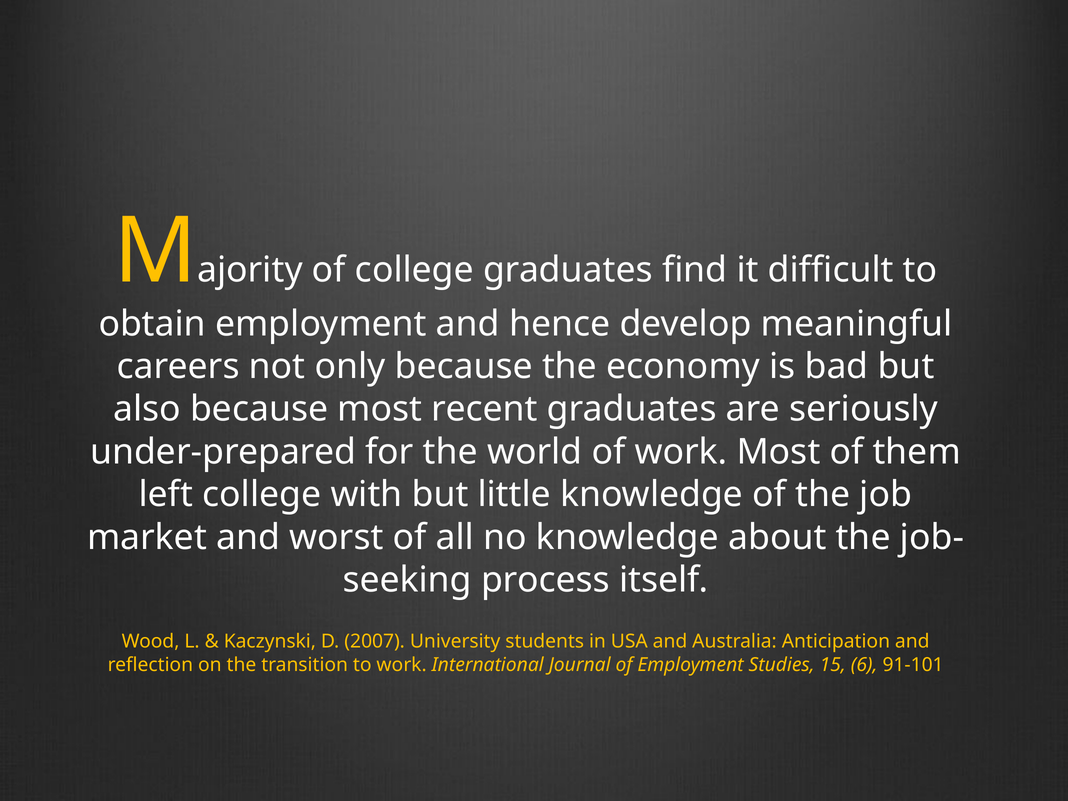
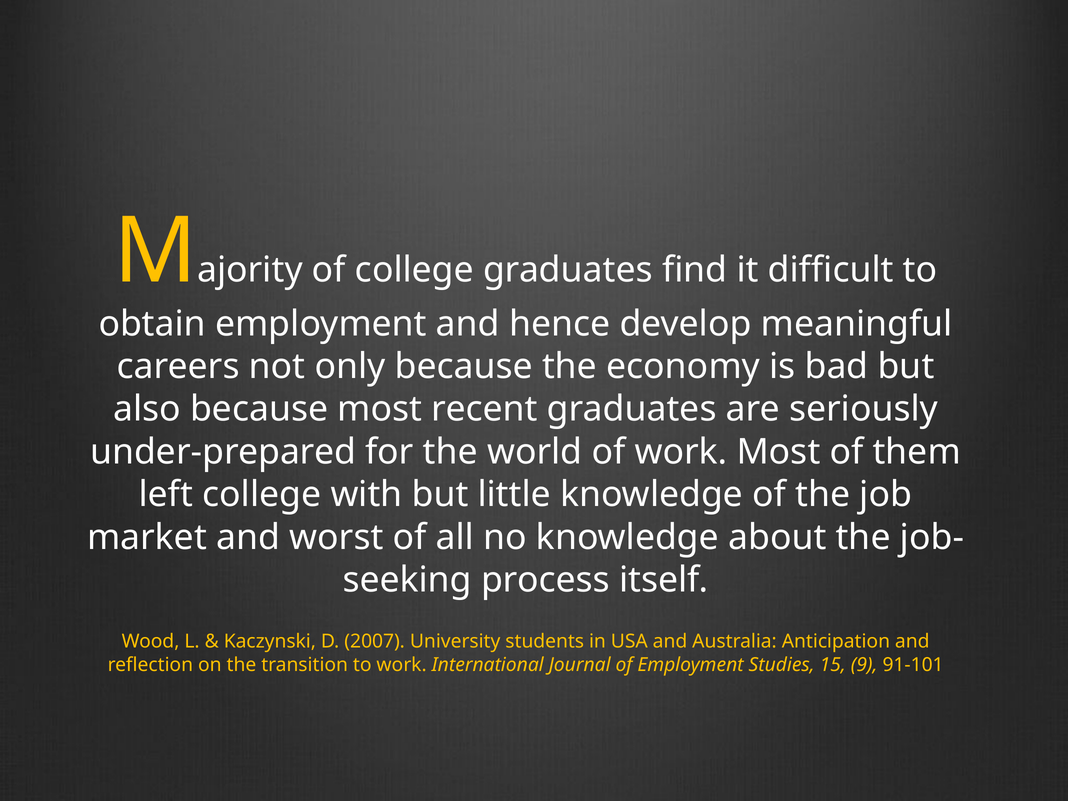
6: 6 -> 9
